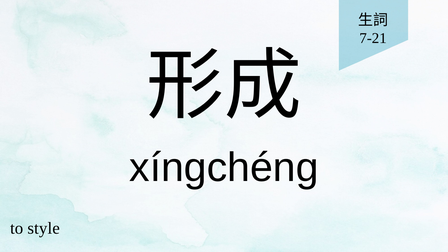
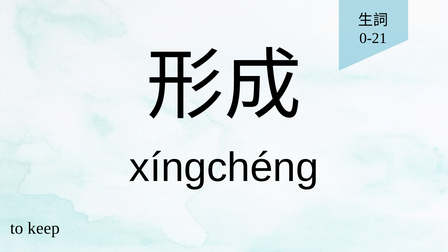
7-21: 7-21 -> 0-21
style: style -> keep
